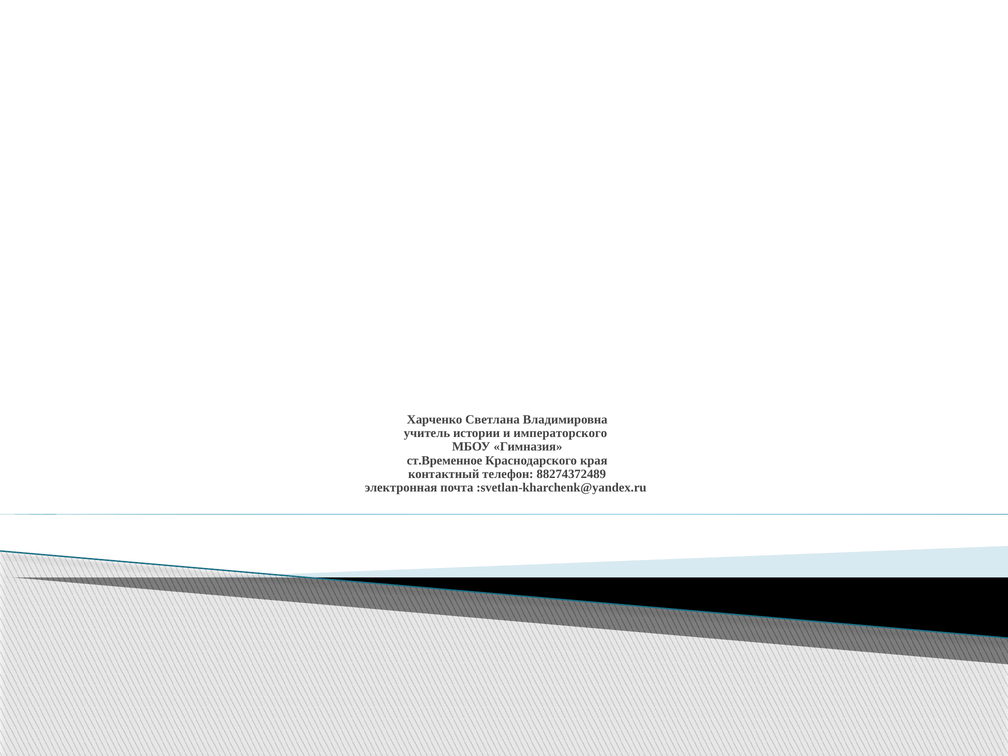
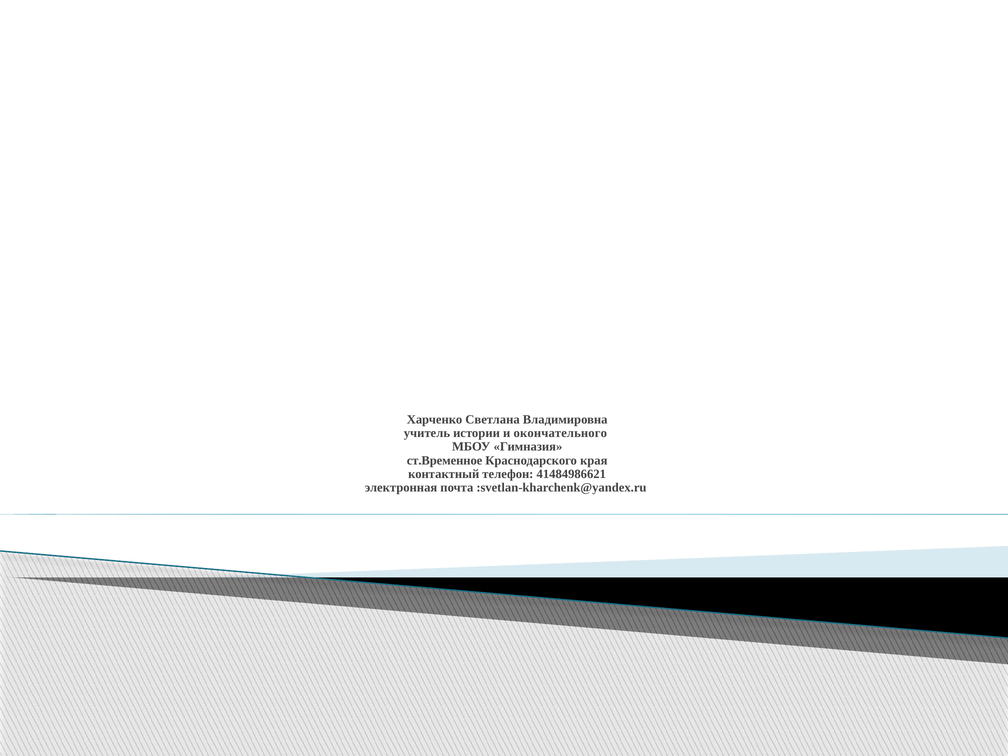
императорского: императорского -> окончательного
88274372489: 88274372489 -> 41484986621
